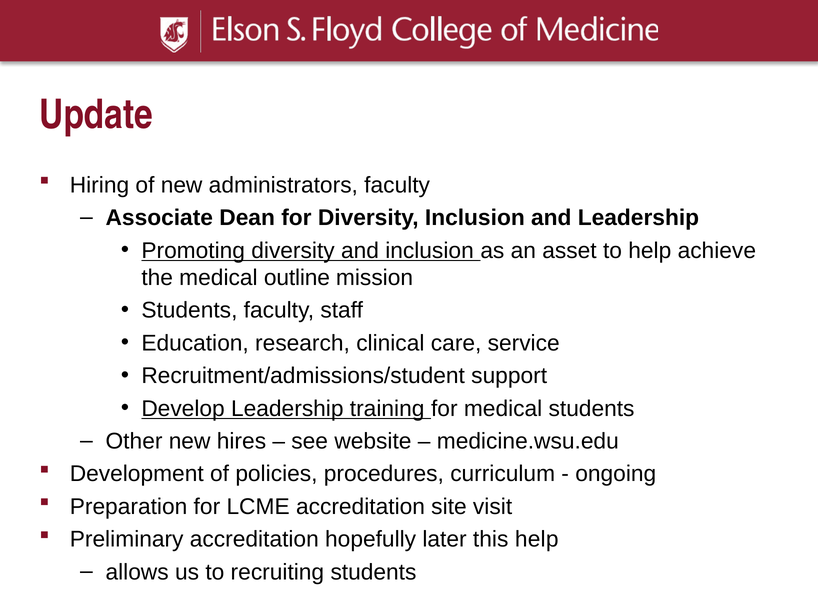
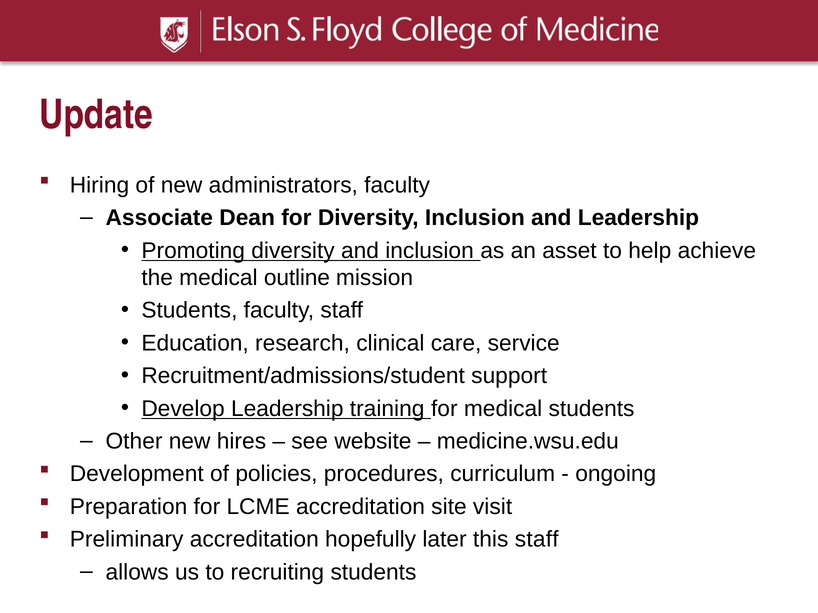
this help: help -> staff
